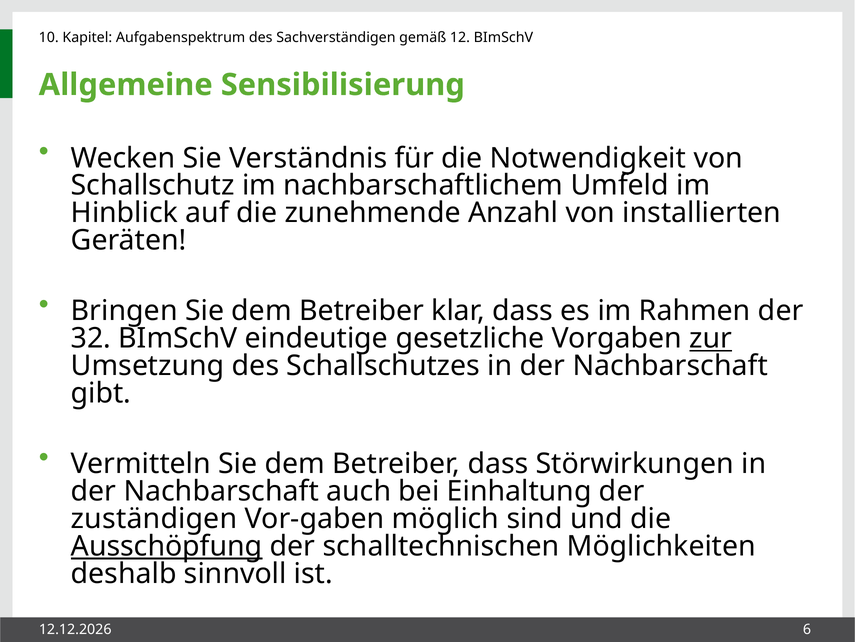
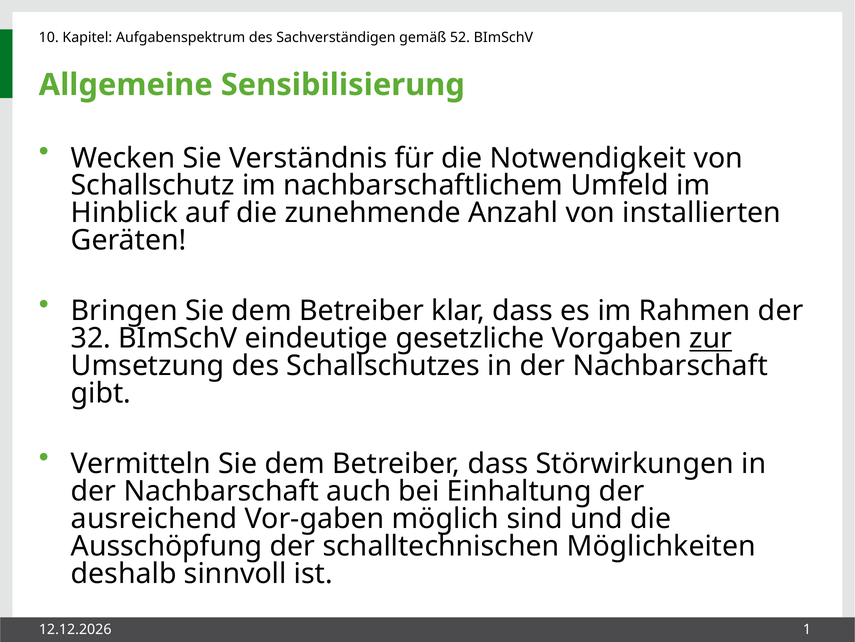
12: 12 -> 52
zuständigen: zuständigen -> ausreichend
Ausschöpfung underline: present -> none
6: 6 -> 1
